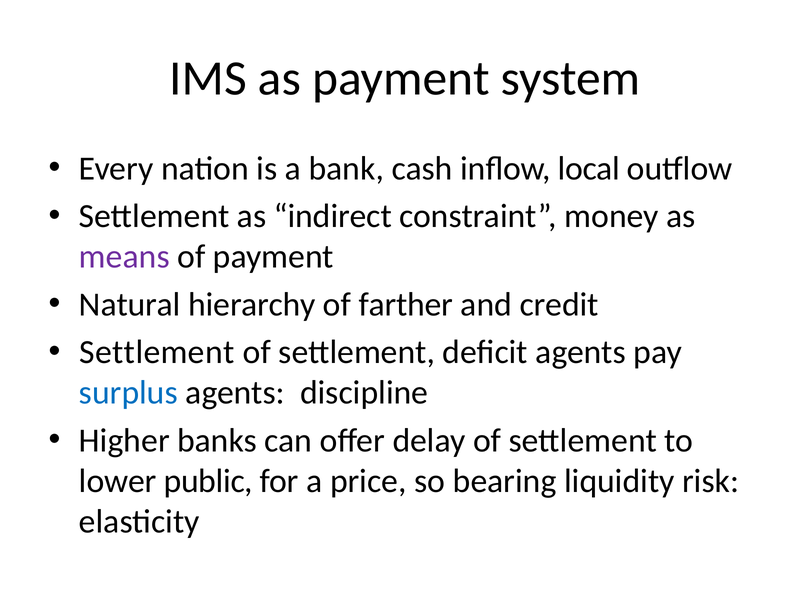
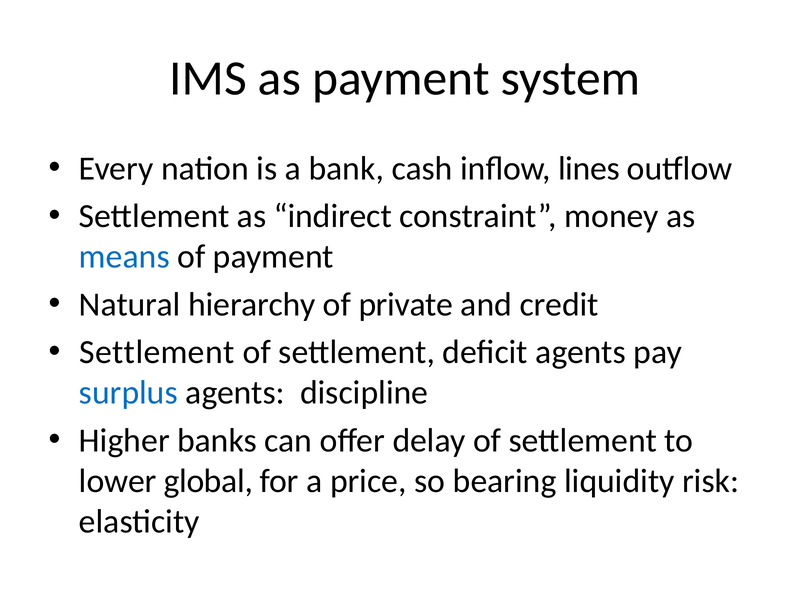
local: local -> lines
means colour: purple -> blue
farther: farther -> private
public: public -> global
